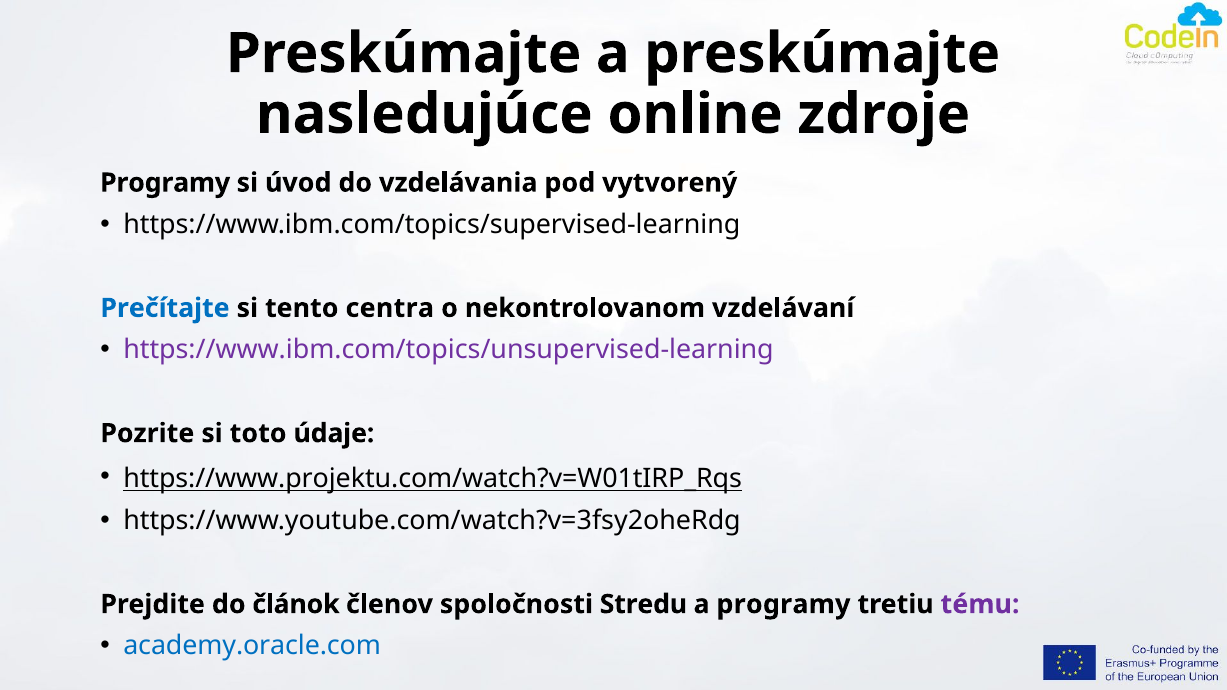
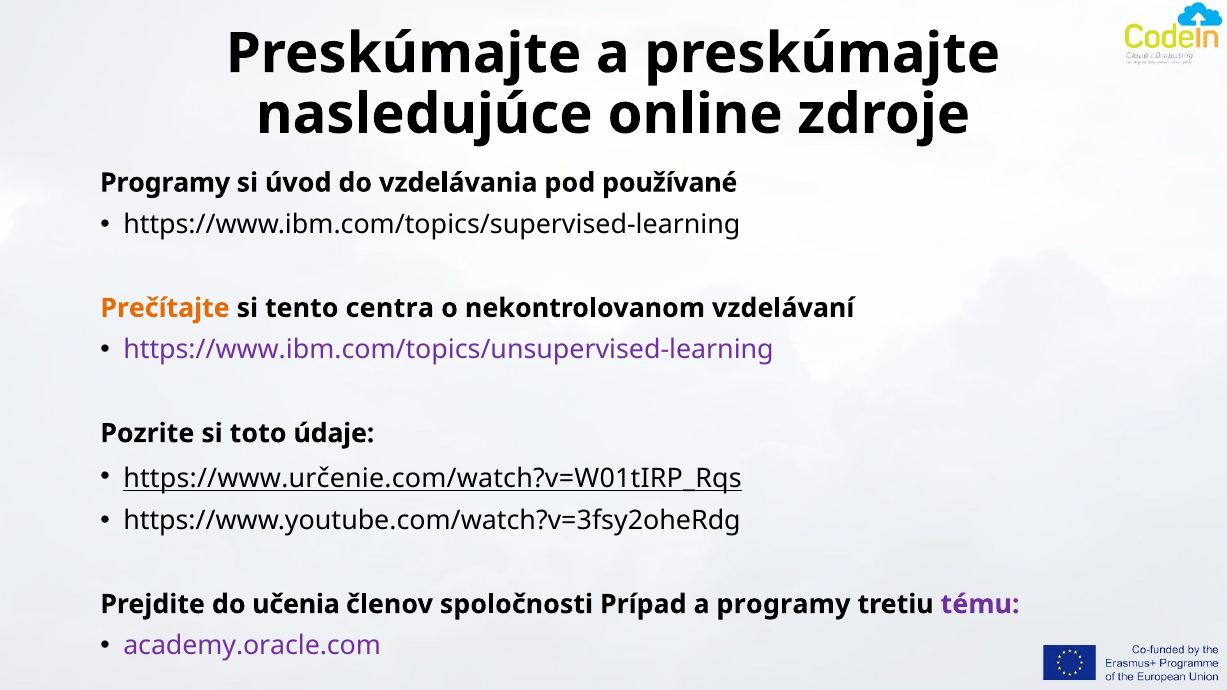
vytvorený: vytvorený -> používané
Prečítajte colour: blue -> orange
https://www.projektu.com/watch?v=W01tIRP_Rqs: https://www.projektu.com/watch?v=W01tIRP_Rqs -> https://www.určenie.com/watch?v=W01tIRP_Rqs
článok: článok -> učenia
Stredu: Stredu -> Prípad
academy.oracle.com colour: blue -> purple
